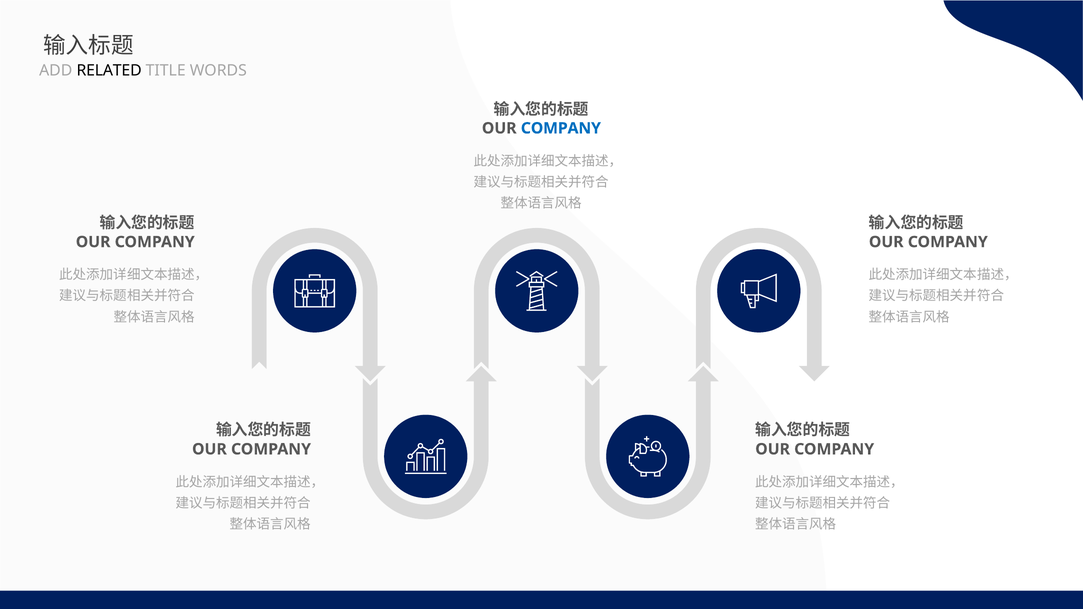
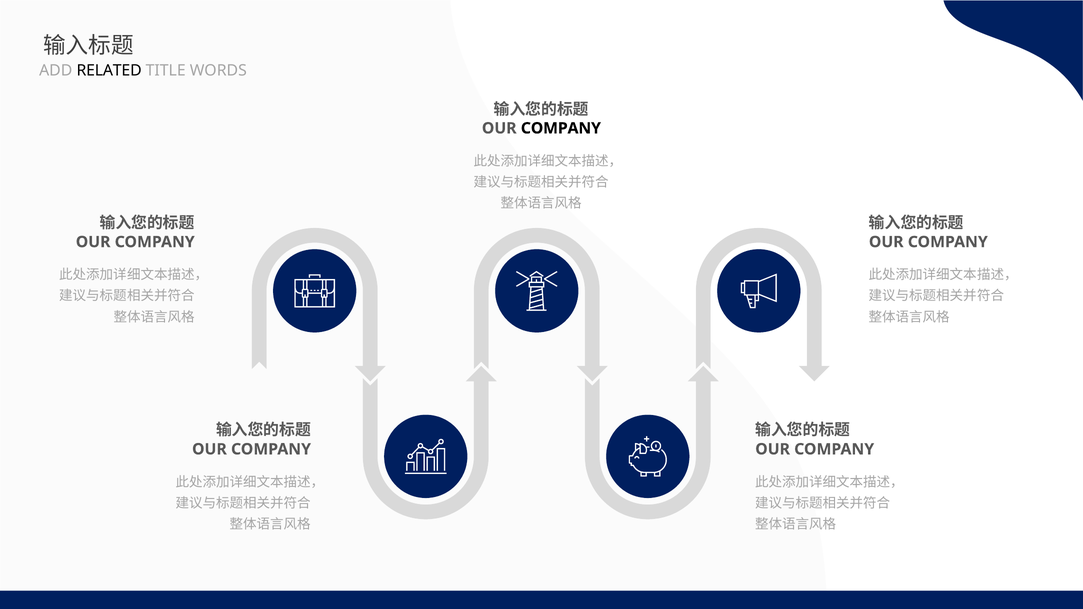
COMPANY at (561, 128) colour: blue -> black
